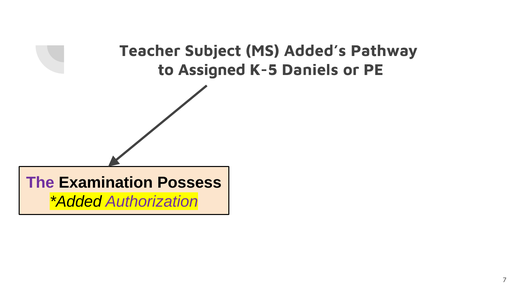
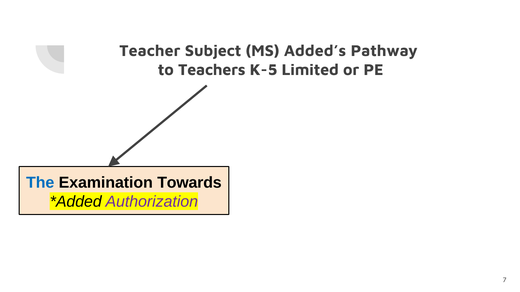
Assigned: Assigned -> Teachers
Daniels: Daniels -> Limited
The colour: purple -> blue
Possess: Possess -> Towards
